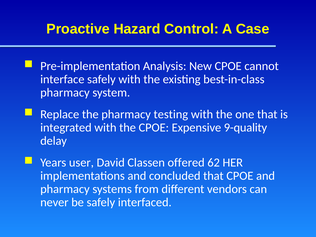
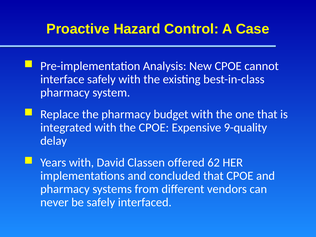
testing: testing -> budget
Years user: user -> with
